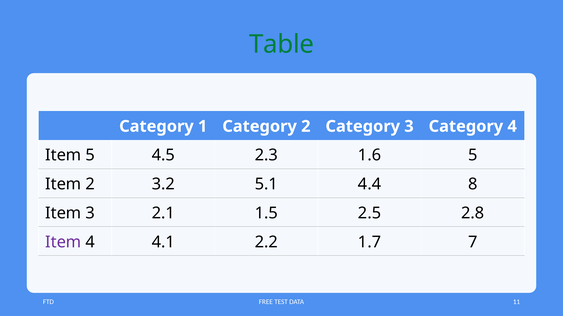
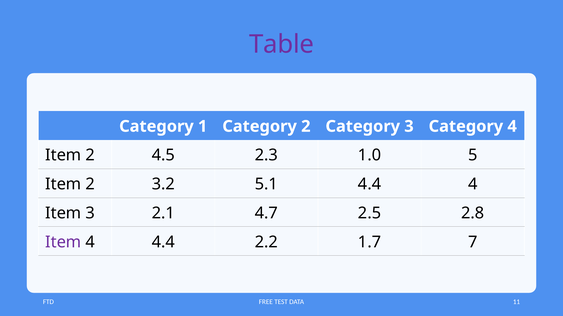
Table colour: green -> purple
5 at (90, 156): 5 -> 2
1.6: 1.6 -> 1.0
4.4 8: 8 -> 4
1.5: 1.5 -> 4.7
4 4.1: 4.1 -> 4.4
